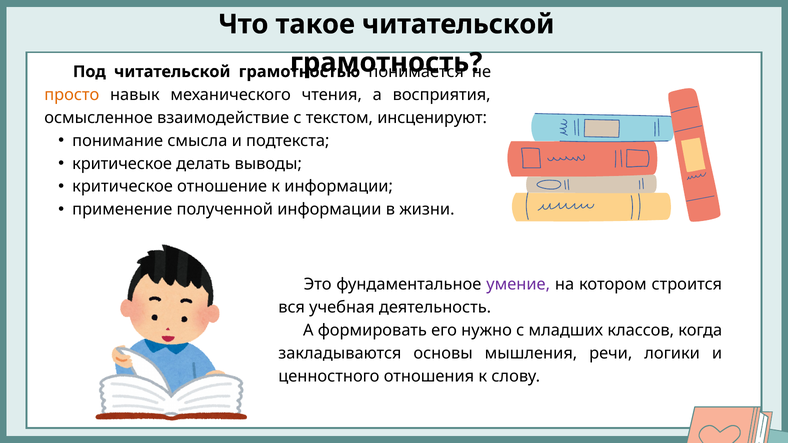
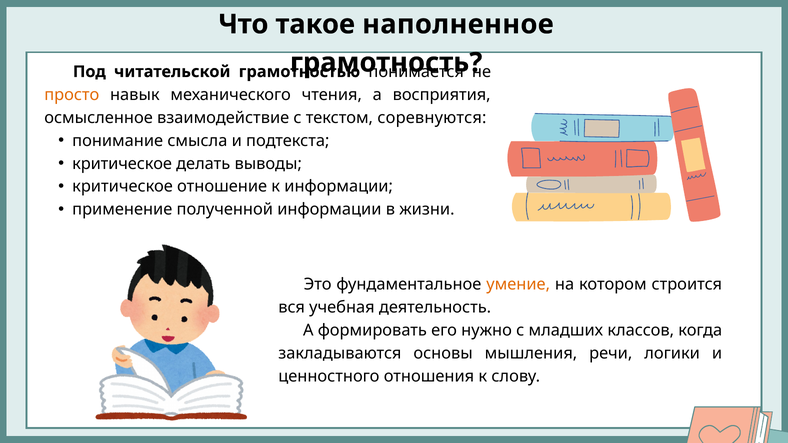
такое читательской: читательской -> наполненное
инсценируют: инсценируют -> соревнуются
умение colour: purple -> orange
